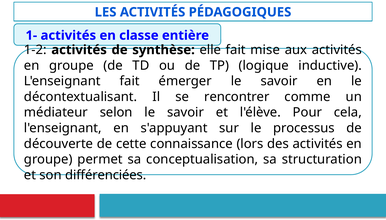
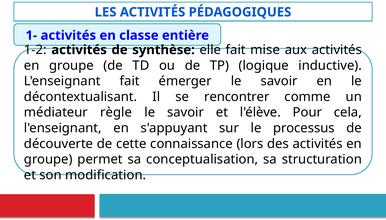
selon: selon -> règle
différenciées: différenciées -> modification
